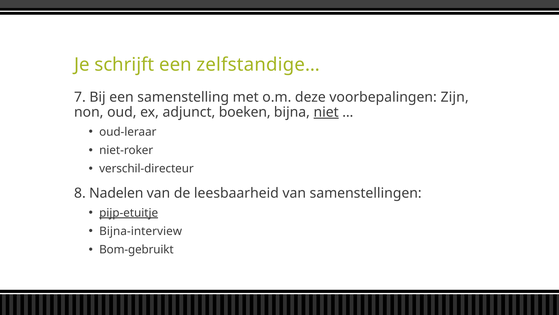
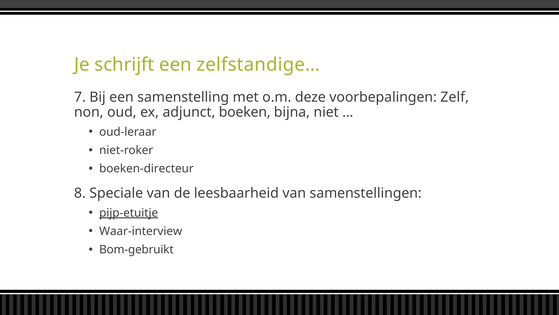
Zijn: Zijn -> Zelf
niet underline: present -> none
verschil-directeur: verschil-directeur -> boeken-directeur
Nadelen: Nadelen -> Speciale
Bijna-interview: Bijna-interview -> Waar-interview
